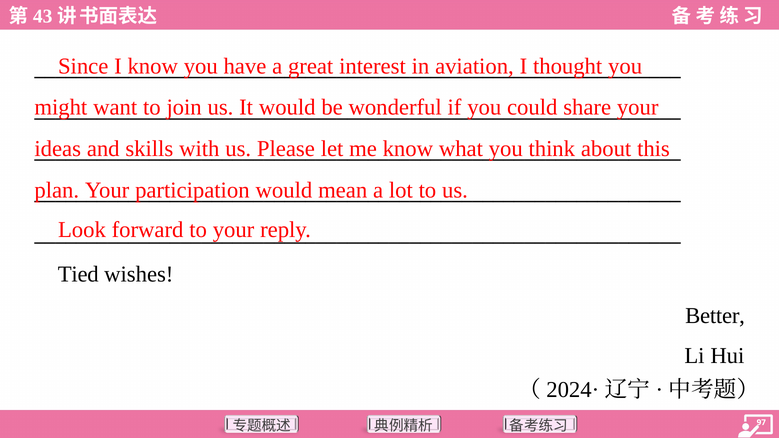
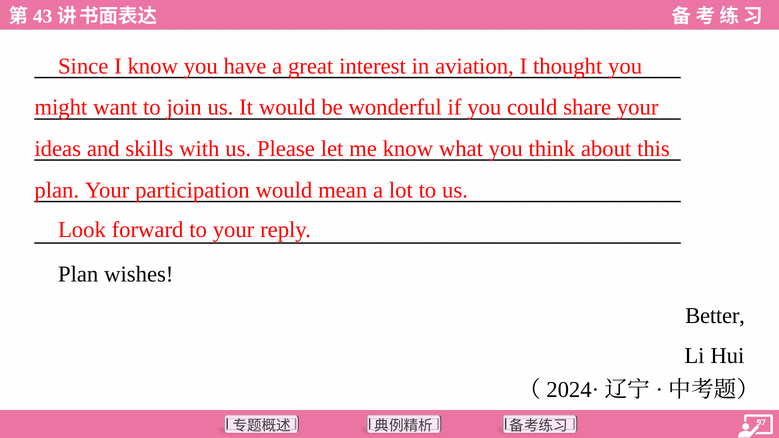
Tied at (78, 275): Tied -> Plan
